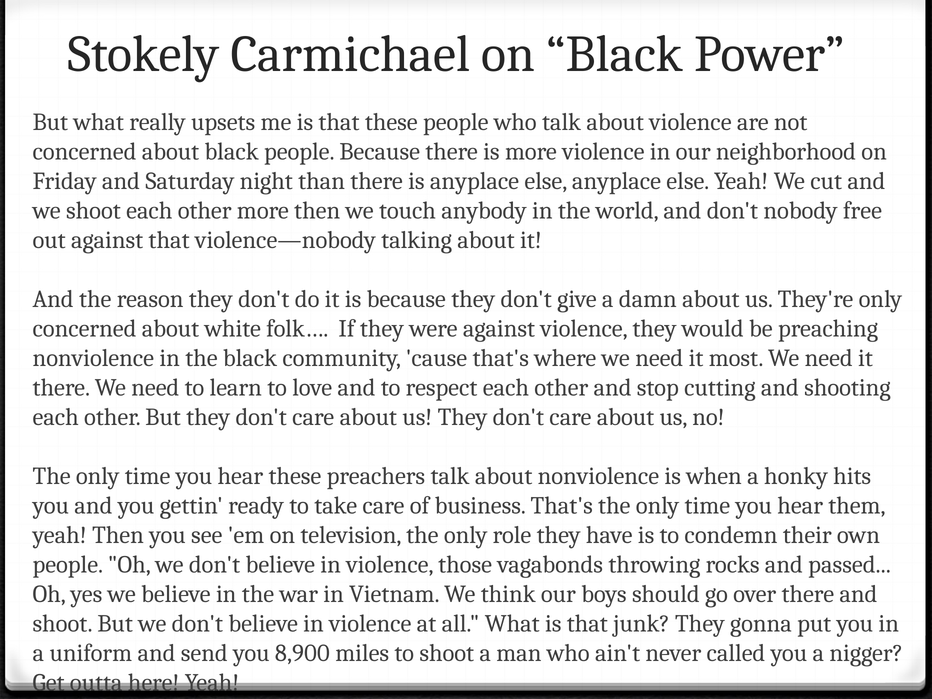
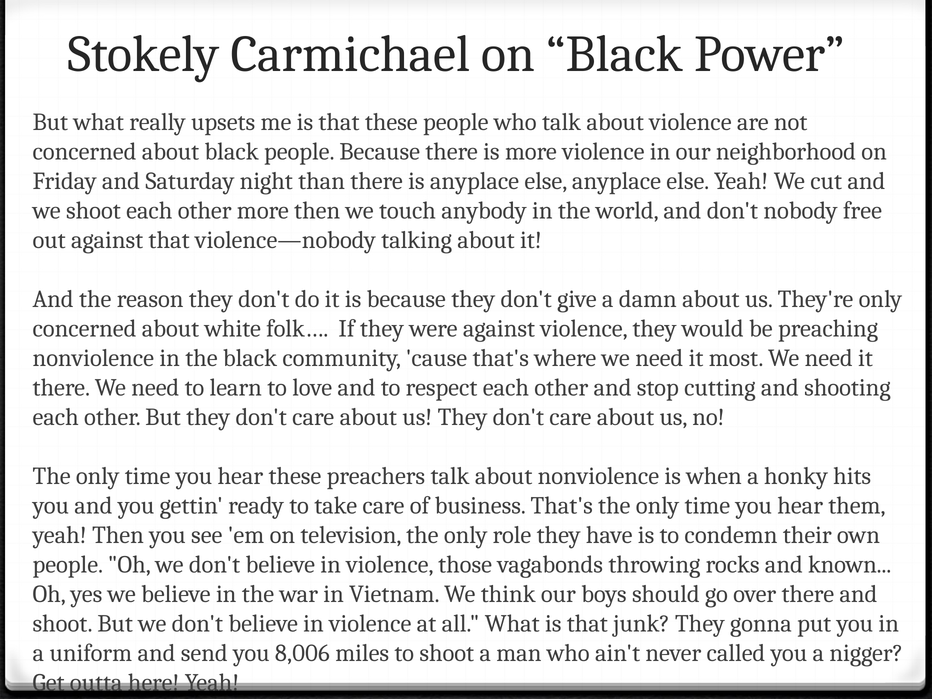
passed: passed -> known
8,900: 8,900 -> 8,006
